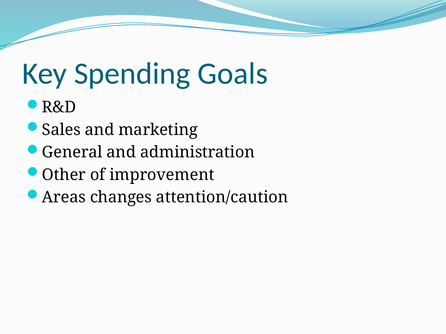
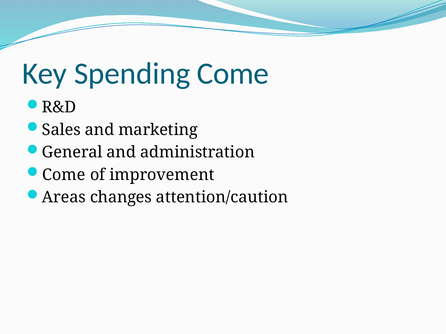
Spending Goals: Goals -> Come
Other at (64, 175): Other -> Come
